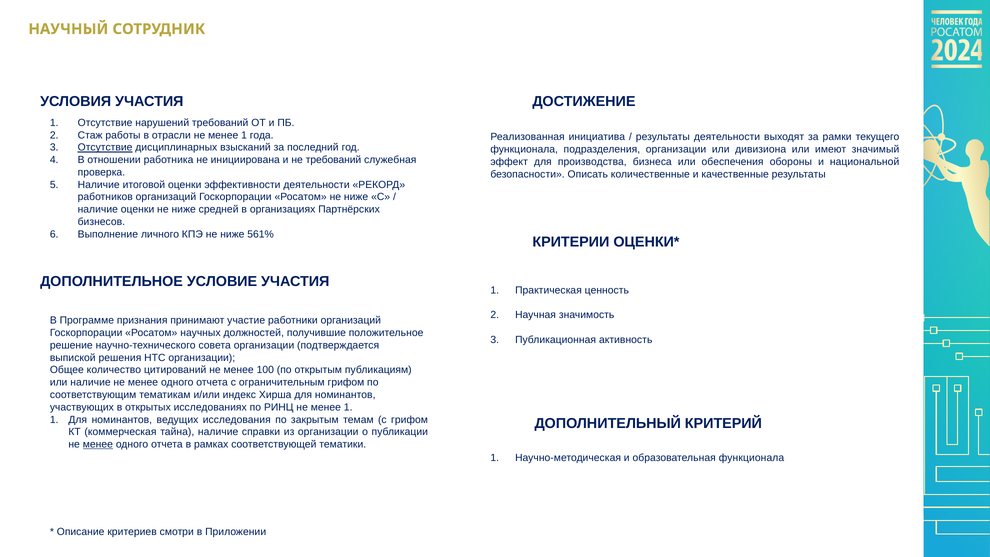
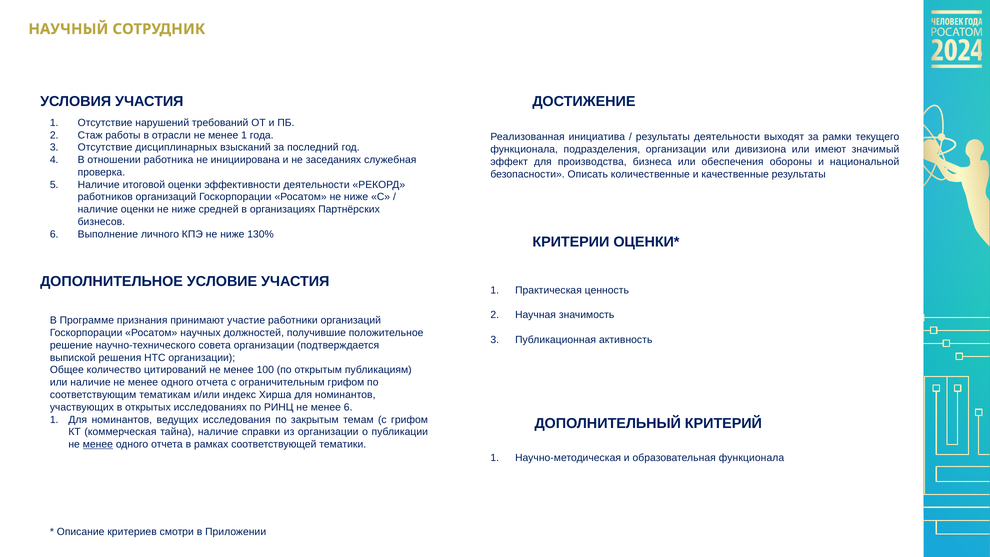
Отсутствие at (105, 147) underline: present -> none
не требований: требований -> заседаниях
561%: 561% -> 130%
РИНЦ не менее 1: 1 -> 6
